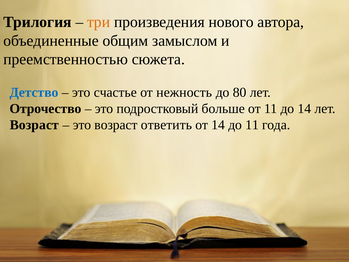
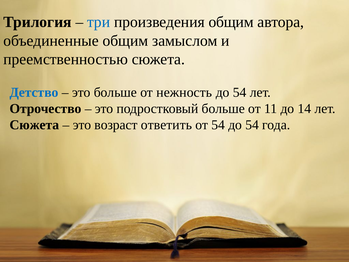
три colour: orange -> blue
произведения нового: нового -> общим
это счастье: счастье -> больше
80 at (240, 92): 80 -> 54
Возраст at (34, 125): Возраст -> Сюжета
от 14: 14 -> 54
11 at (252, 125): 11 -> 54
